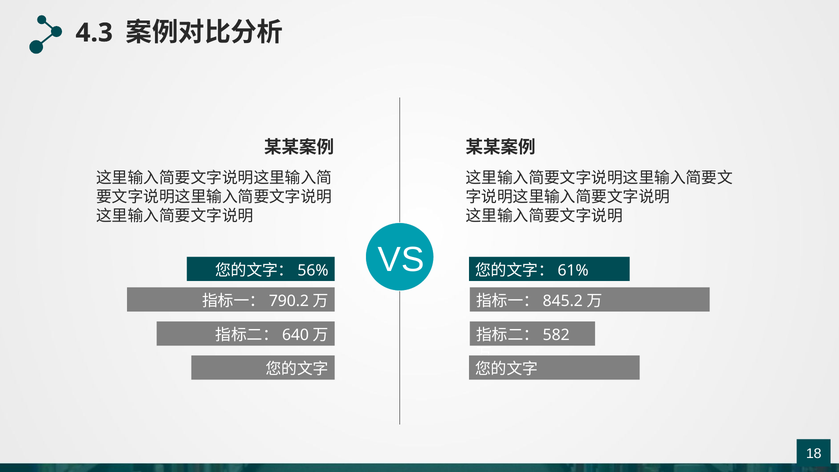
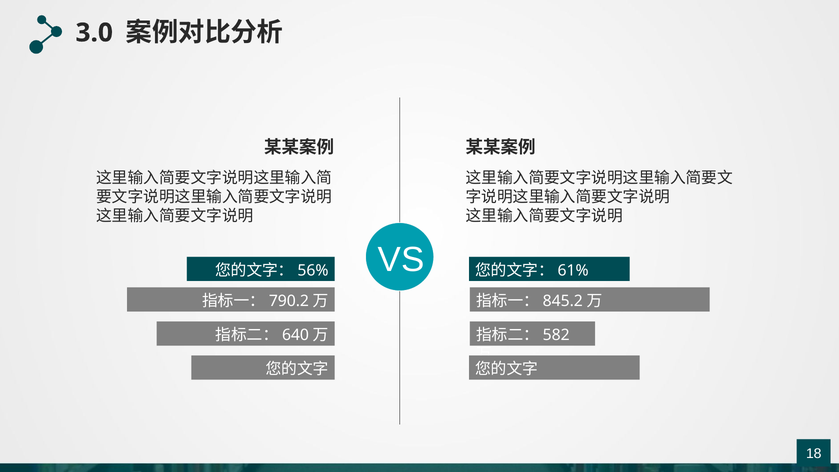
4.3: 4.3 -> 3.0
